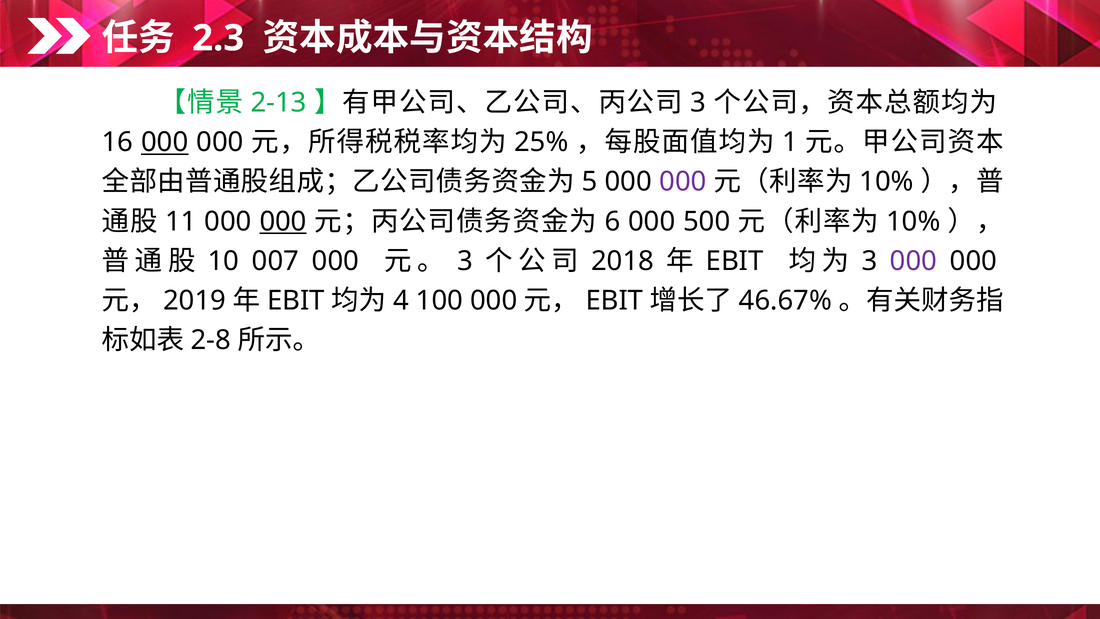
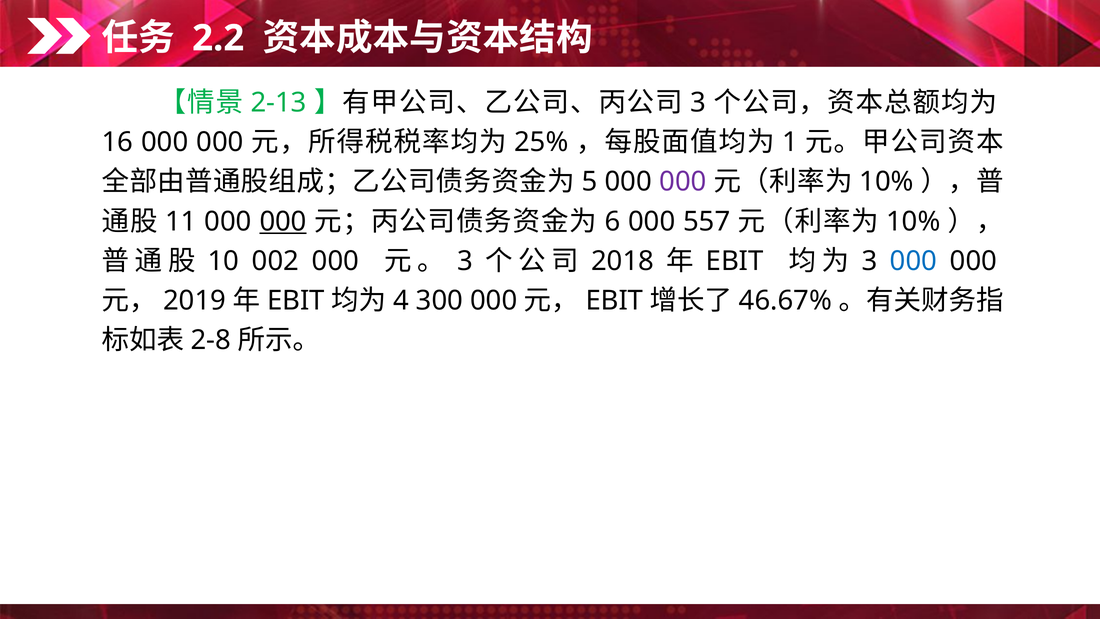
2.3: 2.3 -> 2.2
000 at (165, 142) underline: present -> none
500: 500 -> 557
007: 007 -> 002
000 at (914, 261) colour: purple -> blue
100: 100 -> 300
